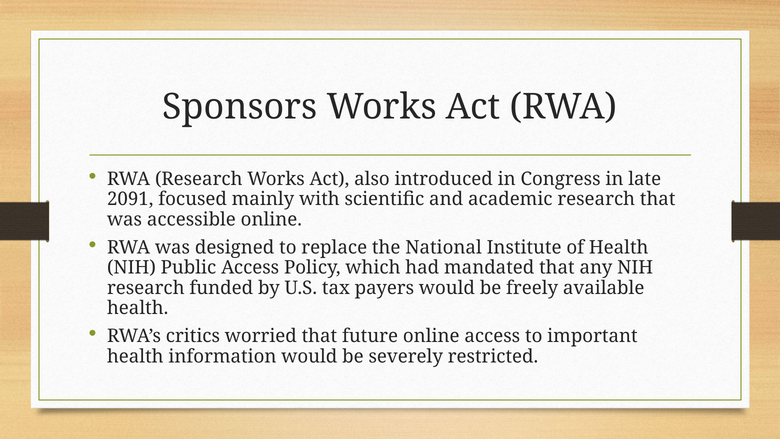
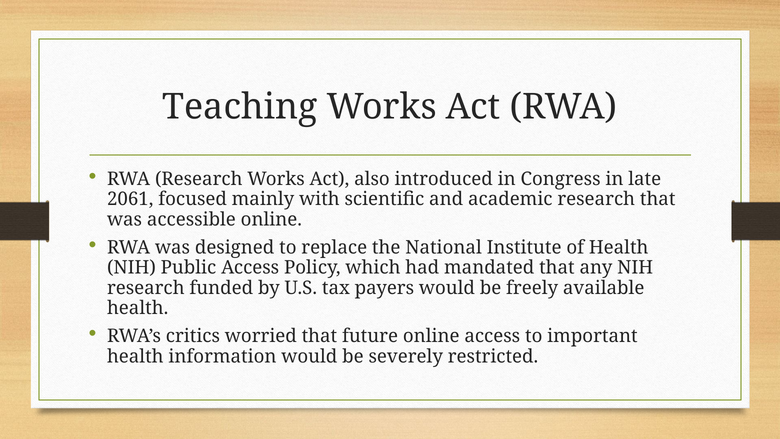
Sponsors: Sponsors -> Teaching
2091: 2091 -> 2061
